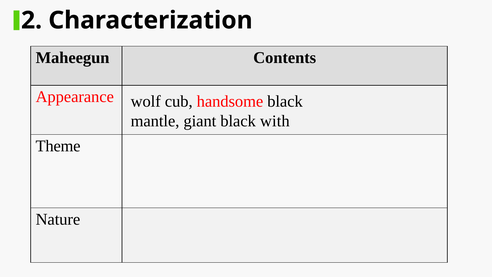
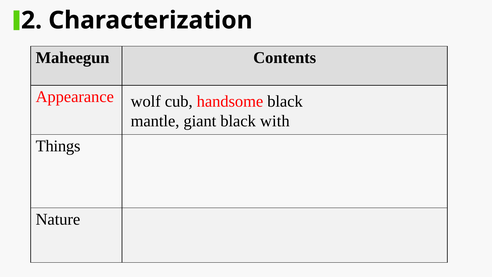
Theme: Theme -> Things
